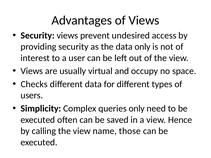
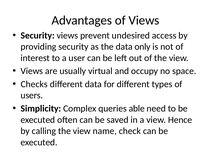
queries only: only -> able
those: those -> check
